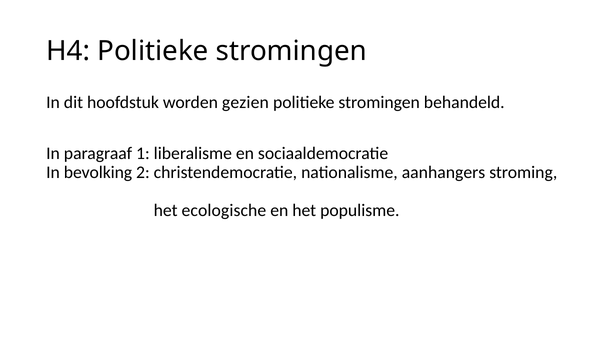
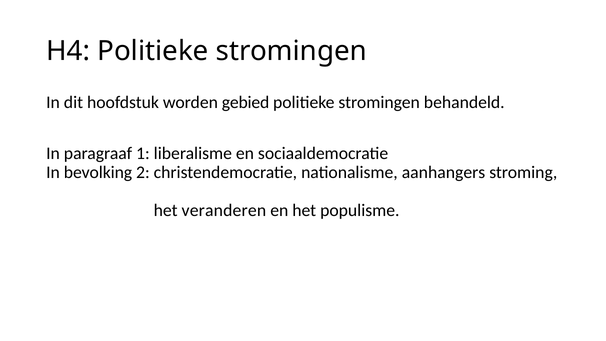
gezien: gezien -> gebied
ecologische: ecologische -> veranderen
